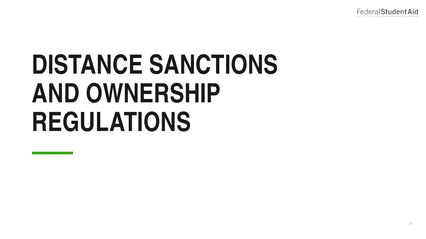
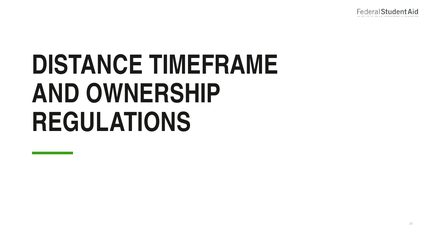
SANCTIONS: SANCTIONS -> TIMEFRAME
